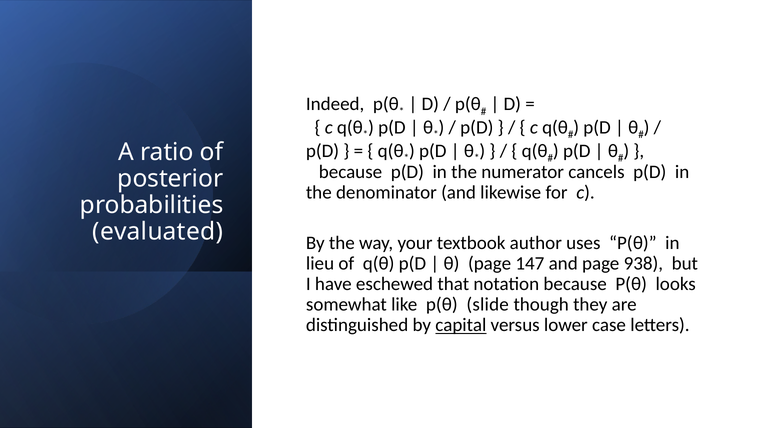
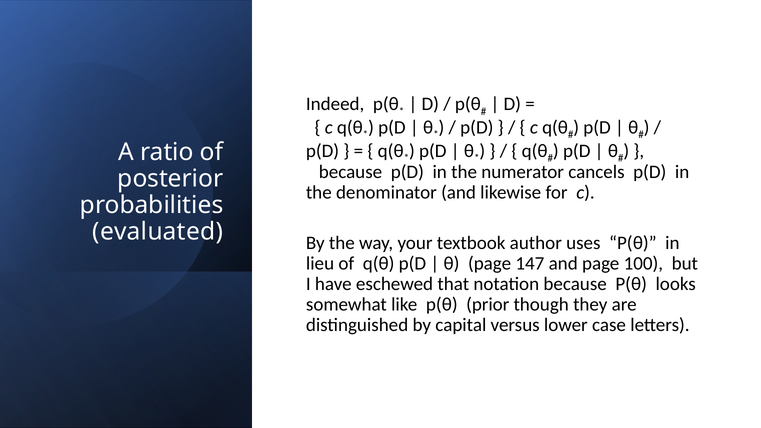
938: 938 -> 100
slide: slide -> prior
capital underline: present -> none
